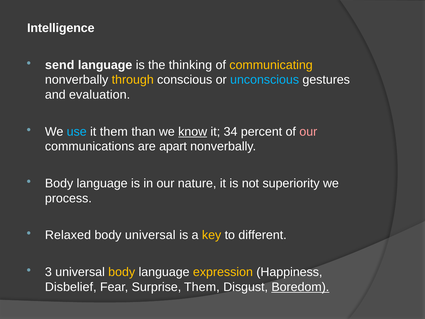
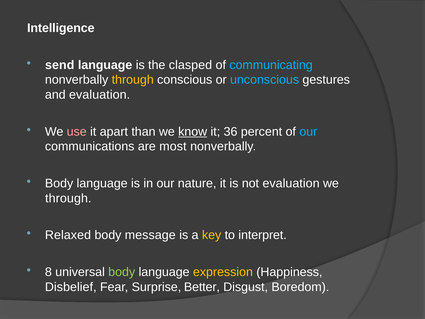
thinking: thinking -> clasped
communicating colour: yellow -> light blue
use colour: light blue -> pink
it them: them -> apart
34: 34 -> 36
our at (308, 132) colour: pink -> light blue
apart: apart -> most
not superiority: superiority -> evaluation
process at (68, 198): process -> through
body universal: universal -> message
different: different -> interpret
3: 3 -> 8
body at (122, 272) colour: yellow -> light green
Surprise Them: Them -> Better
Boredom underline: present -> none
